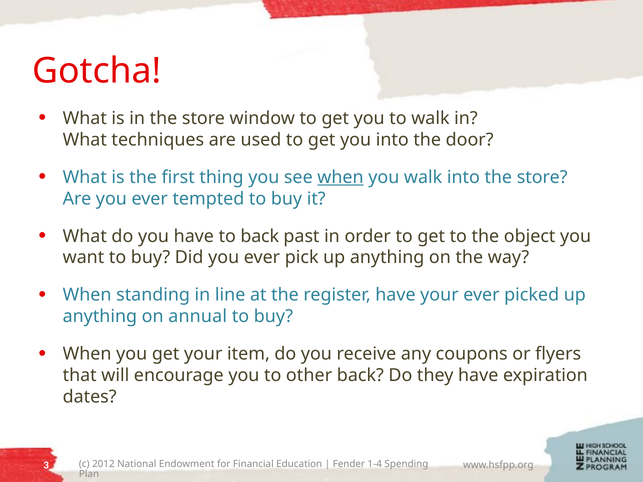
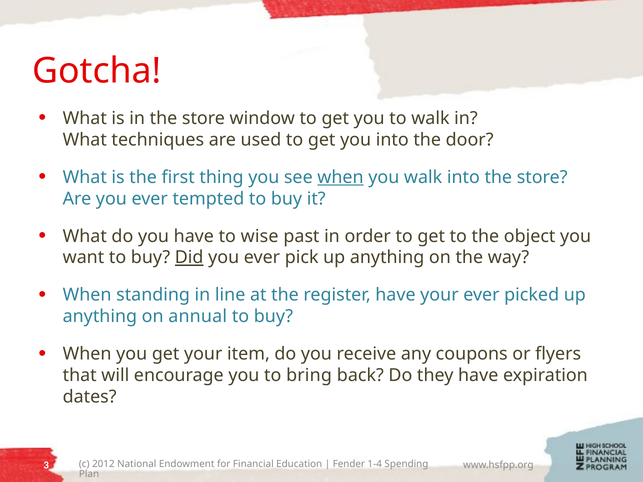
to back: back -> wise
Did underline: none -> present
other: other -> bring
